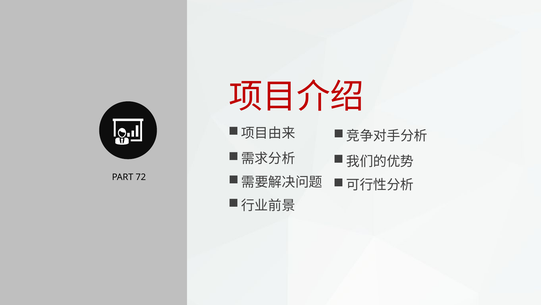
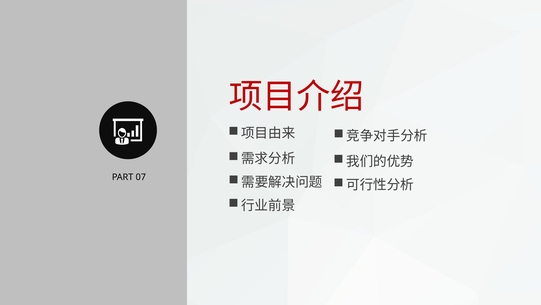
72: 72 -> 07
